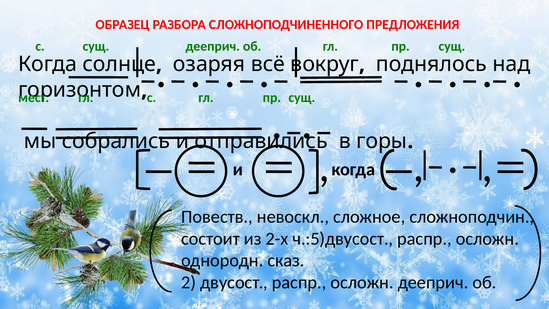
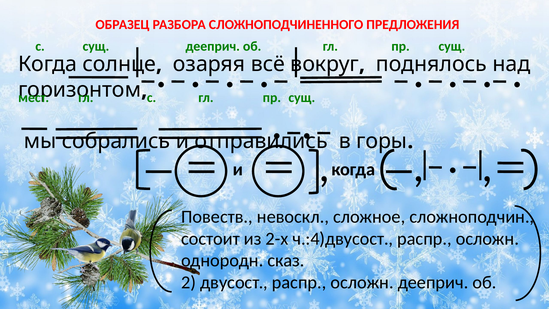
ч.:5)двусост: ч.:5)двусост -> ч.:4)двусост
